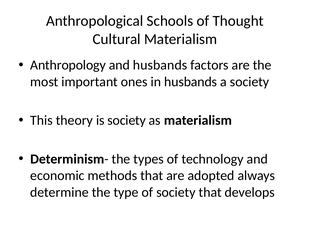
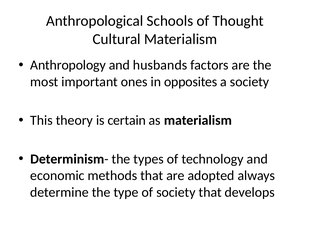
in husbands: husbands -> opposites
is society: society -> certain
